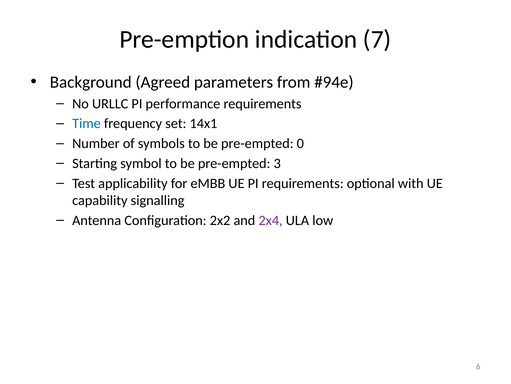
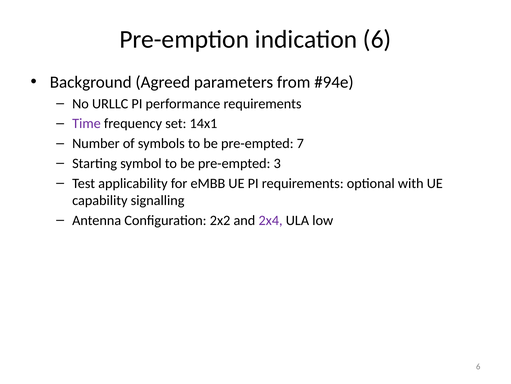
indication 7: 7 -> 6
Time colour: blue -> purple
0: 0 -> 7
